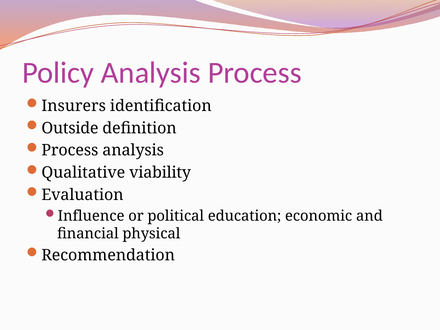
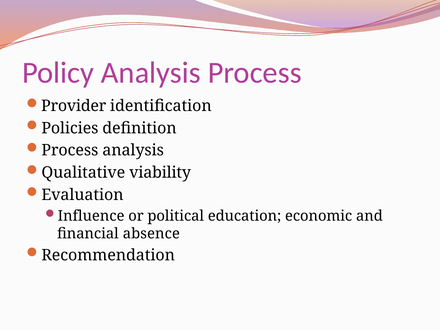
Insurers: Insurers -> Provider
Outside: Outside -> Policies
physical: physical -> absence
